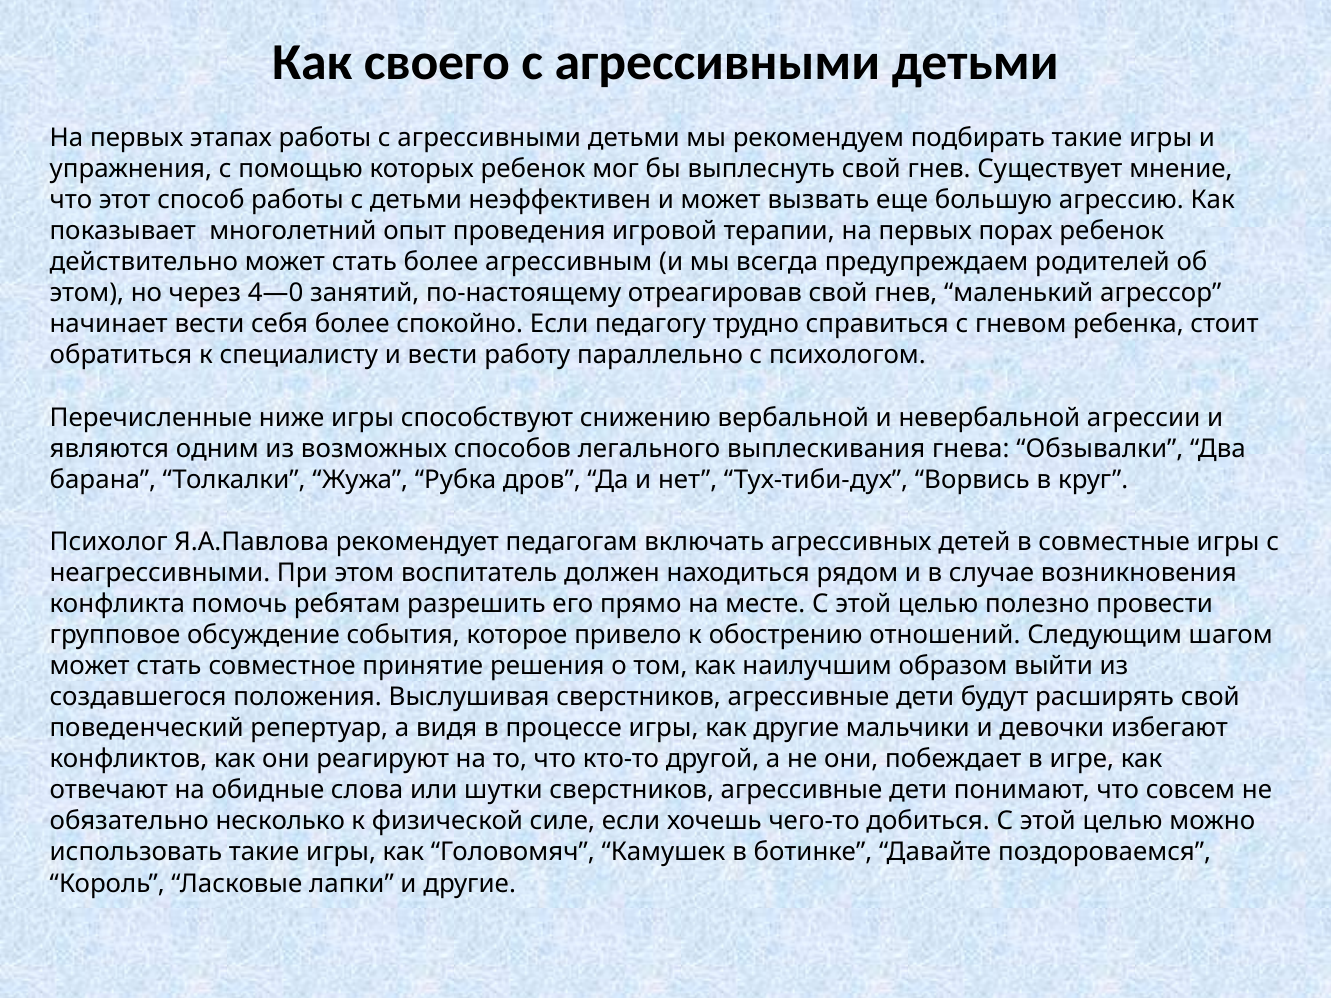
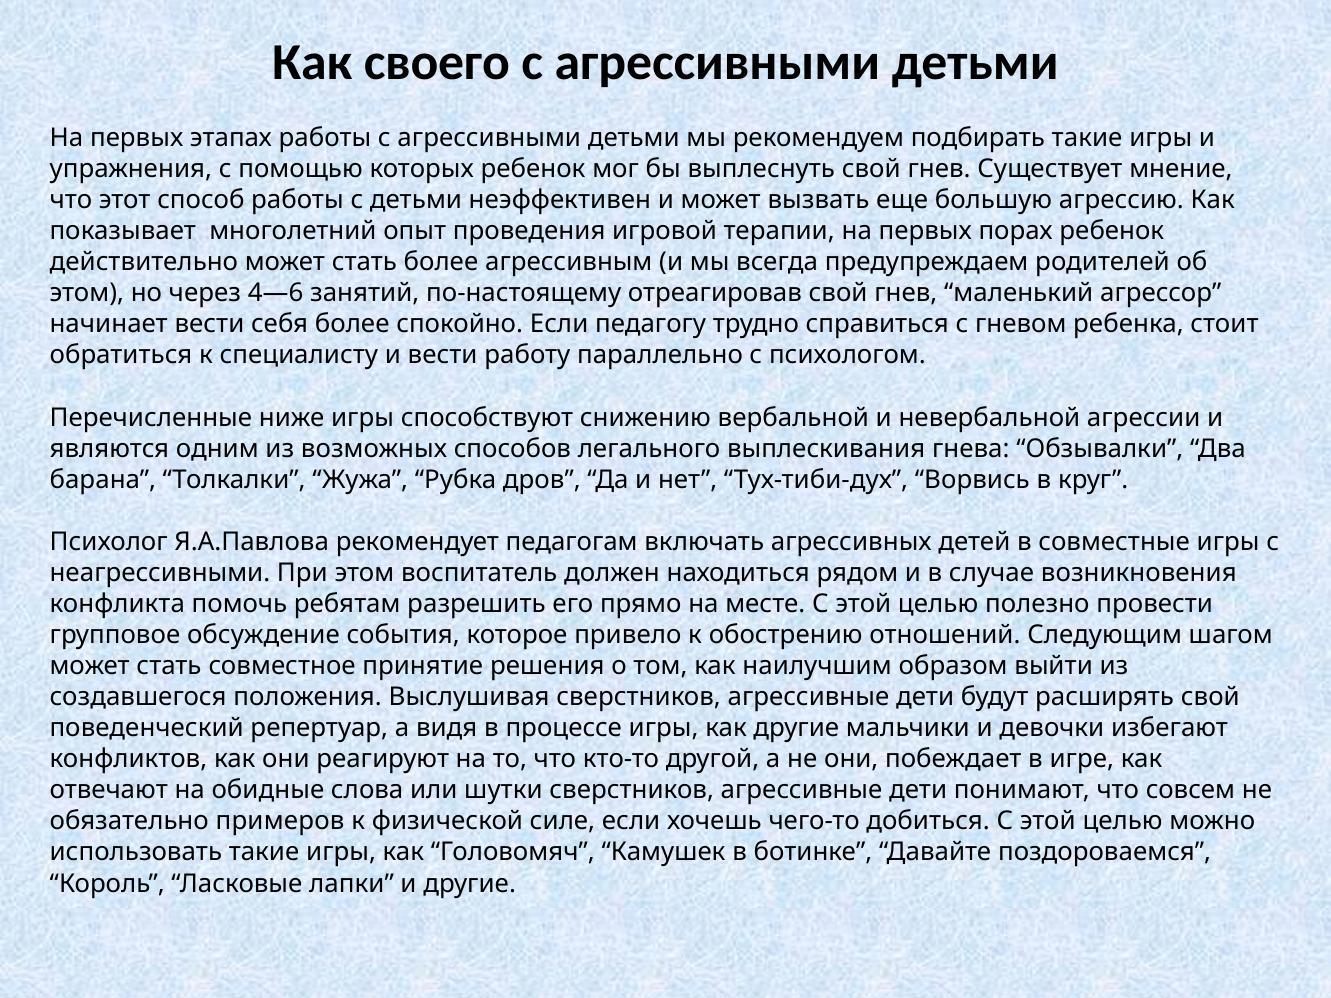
4—0: 4—0 -> 4—6
несколько: несколько -> примеров
